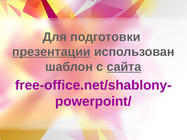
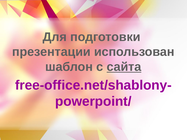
презентации underline: present -> none
